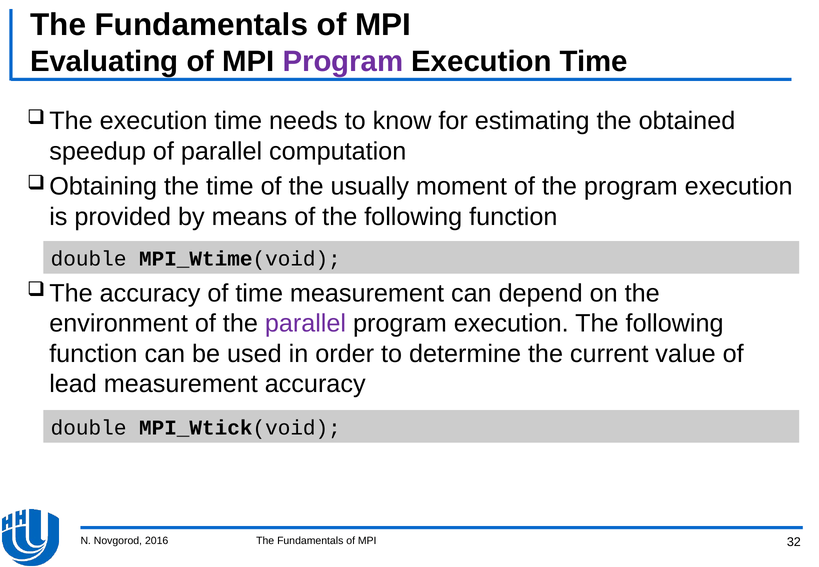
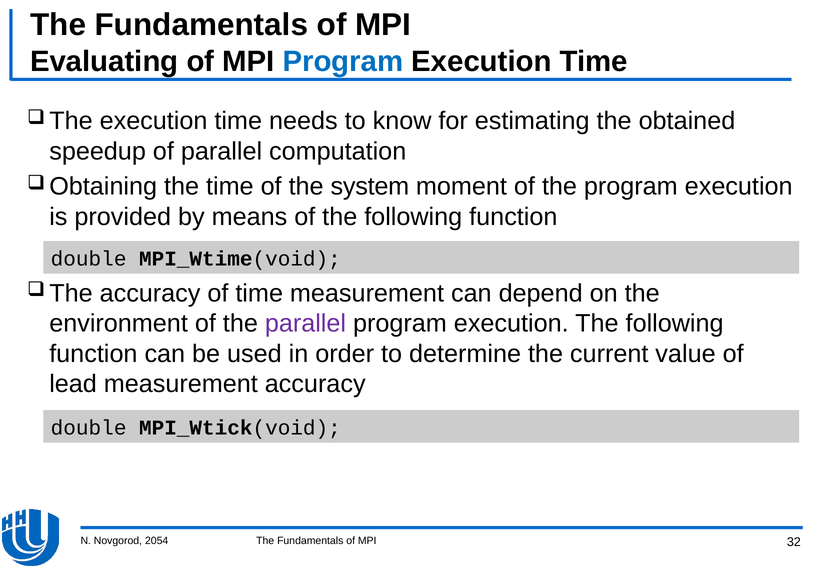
Program at (343, 61) colour: purple -> blue
usually: usually -> system
2016: 2016 -> 2054
